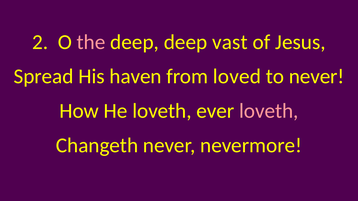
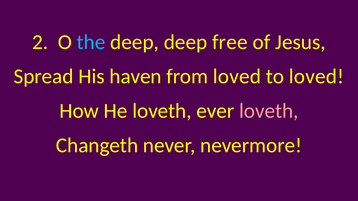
the colour: pink -> light blue
vast: vast -> free
to never: never -> loved
